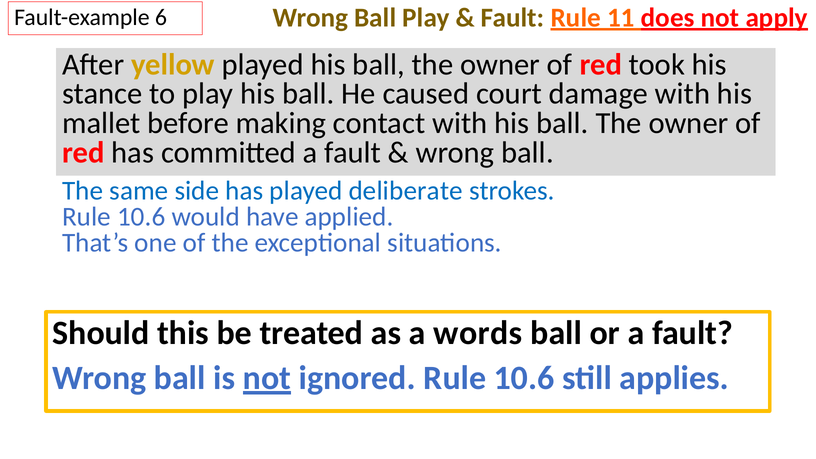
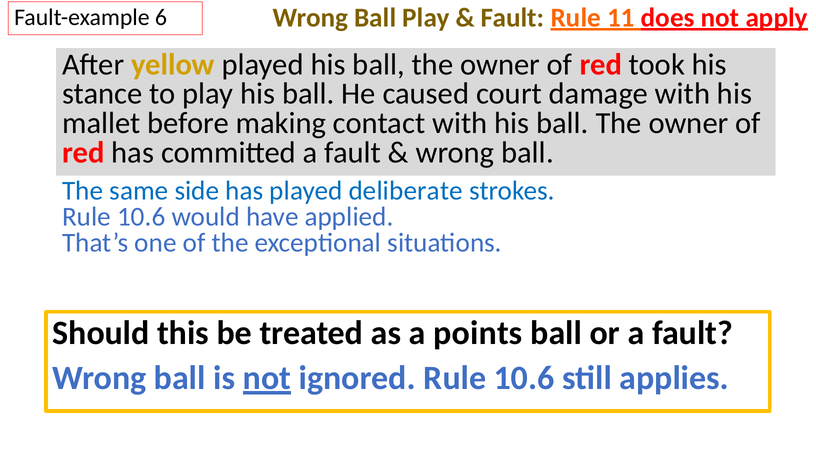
words: words -> points
